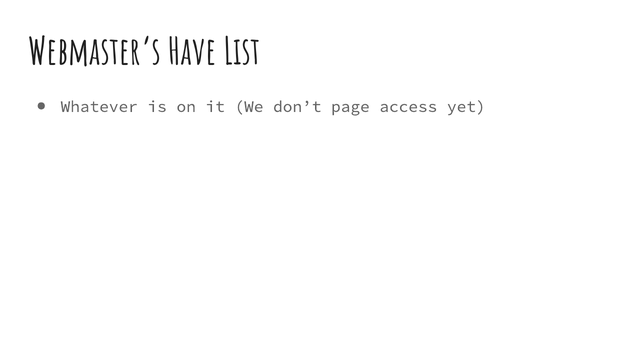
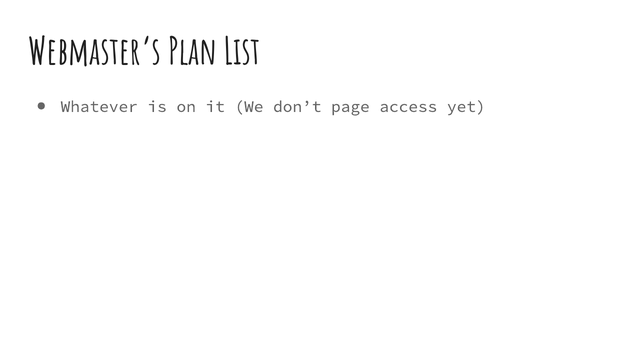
Have: Have -> Plan
